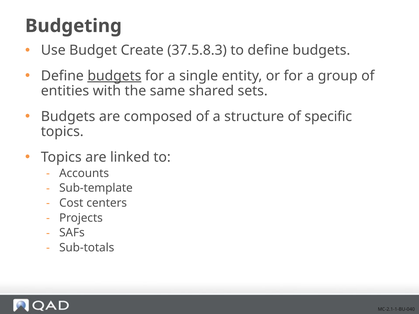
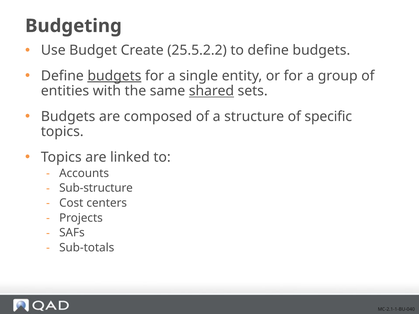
37.5.8.3: 37.5.8.3 -> 25.5.2.2
shared underline: none -> present
Sub-template: Sub-template -> Sub-structure
